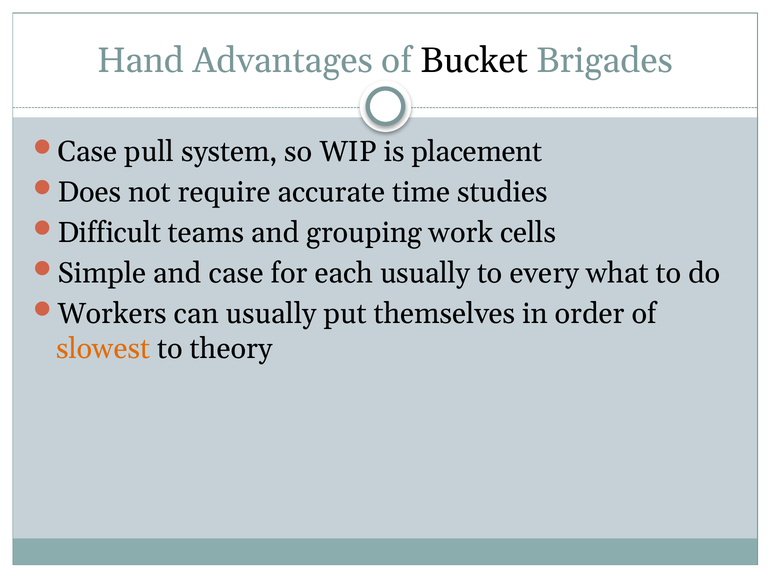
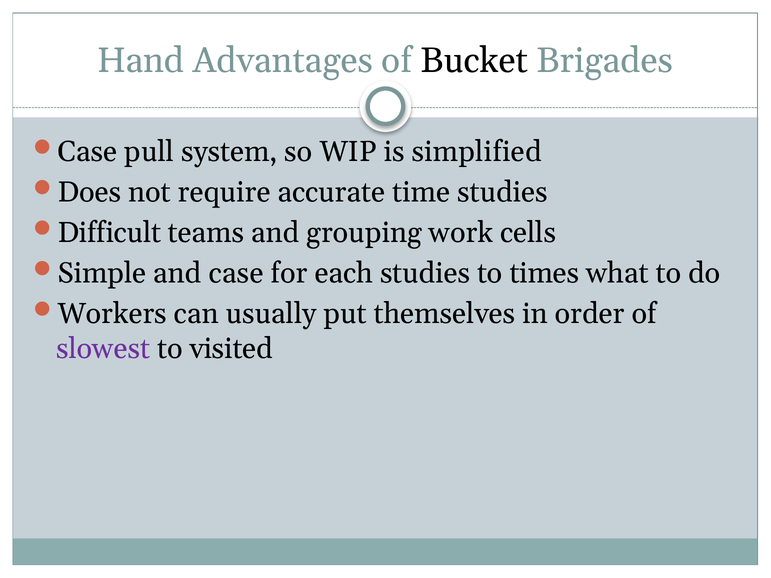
placement: placement -> simplified
each usually: usually -> studies
every: every -> times
slowest colour: orange -> purple
theory: theory -> visited
